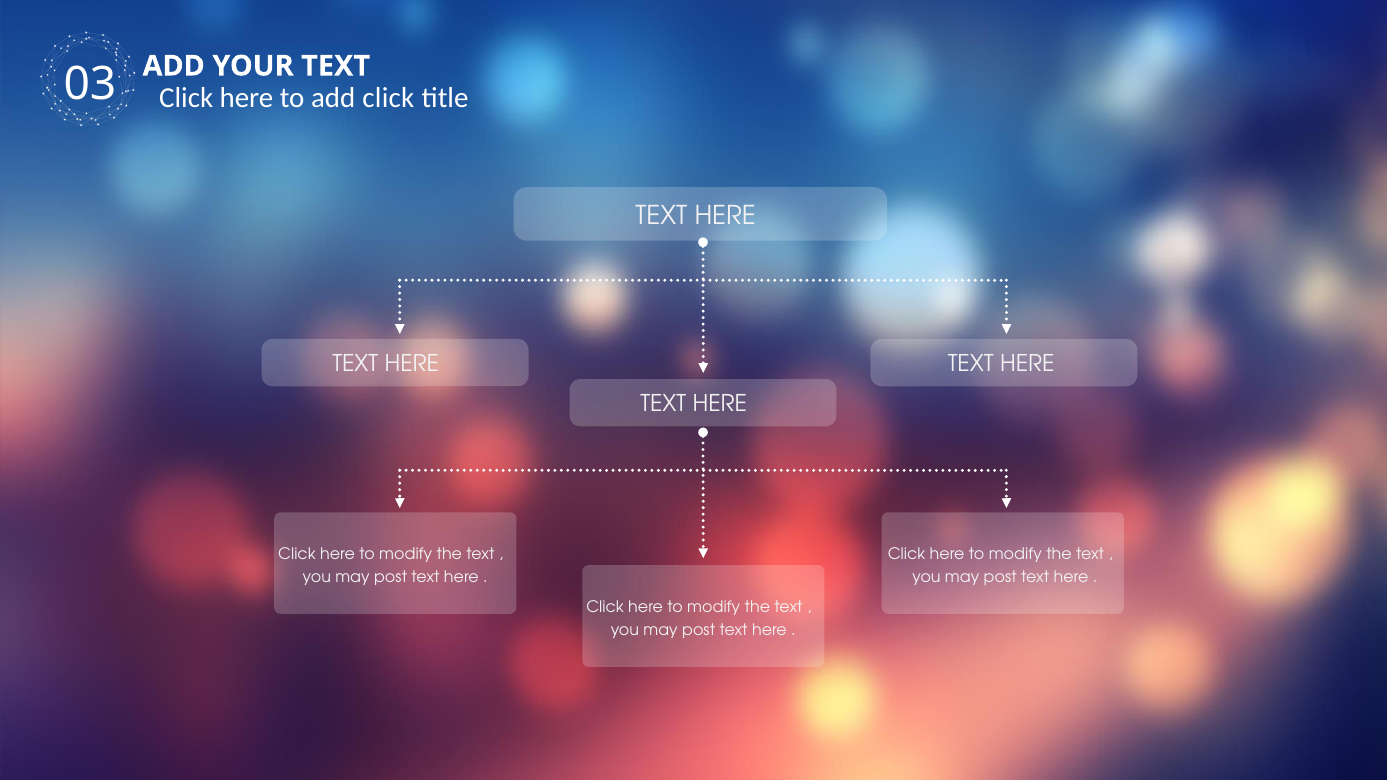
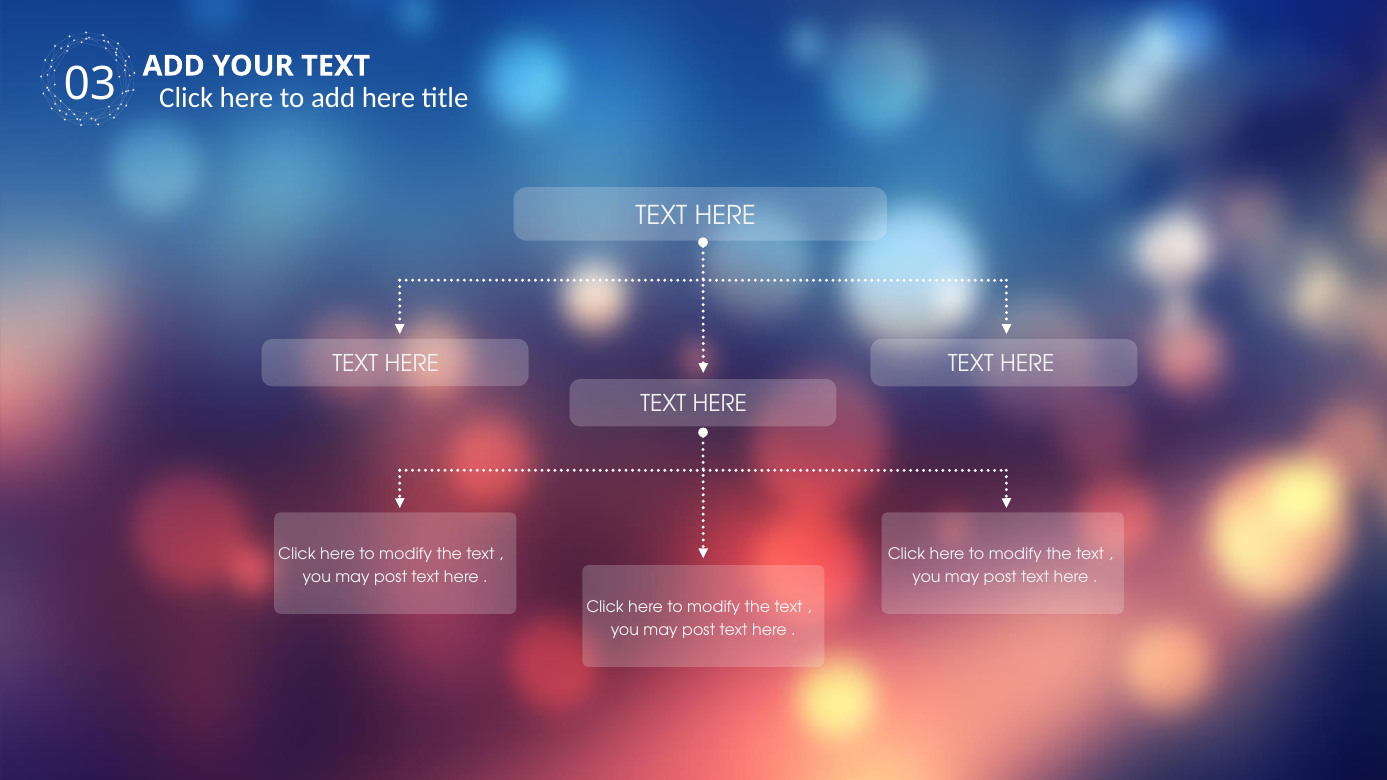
add click: click -> here
